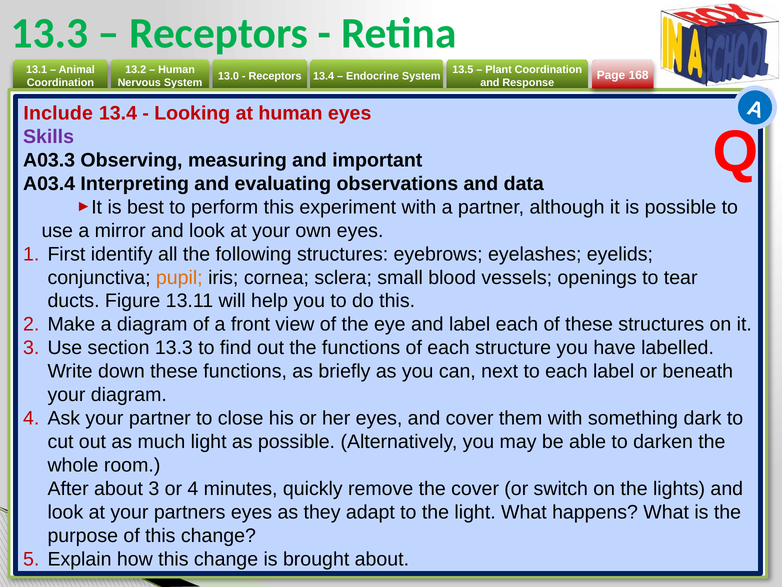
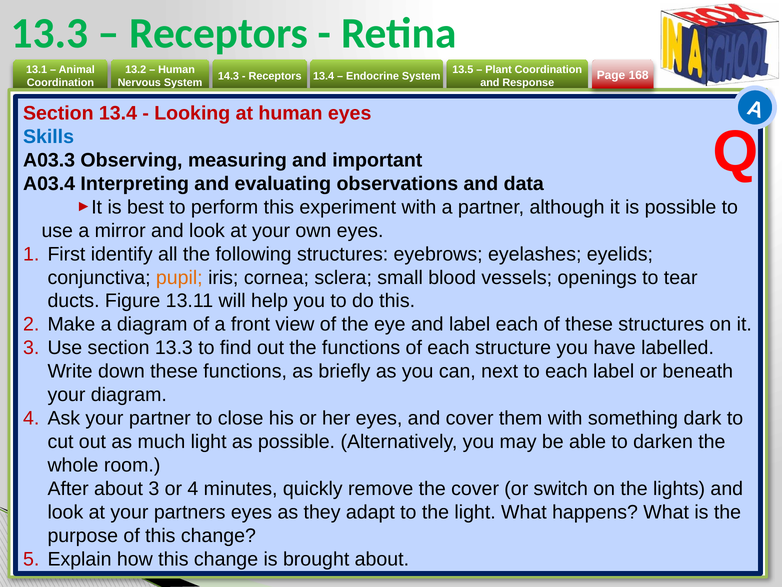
13.0: 13.0 -> 14.3
Include at (58, 113): Include -> Section
Skills colour: purple -> blue
